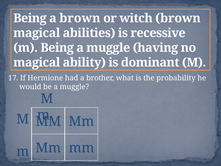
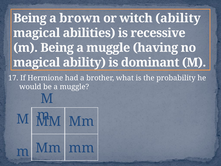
witch brown: brown -> ability
